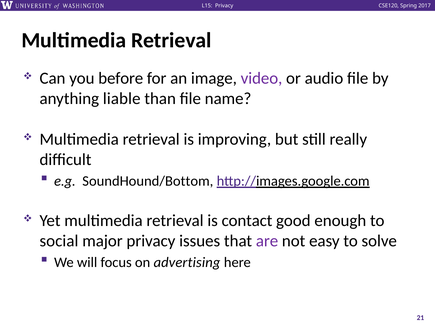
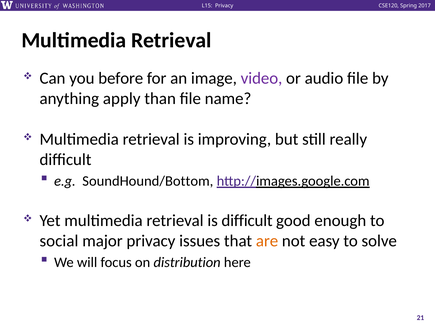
liable: liable -> apply
is contact: contact -> difficult
are colour: purple -> orange
advertising: advertising -> distribution
